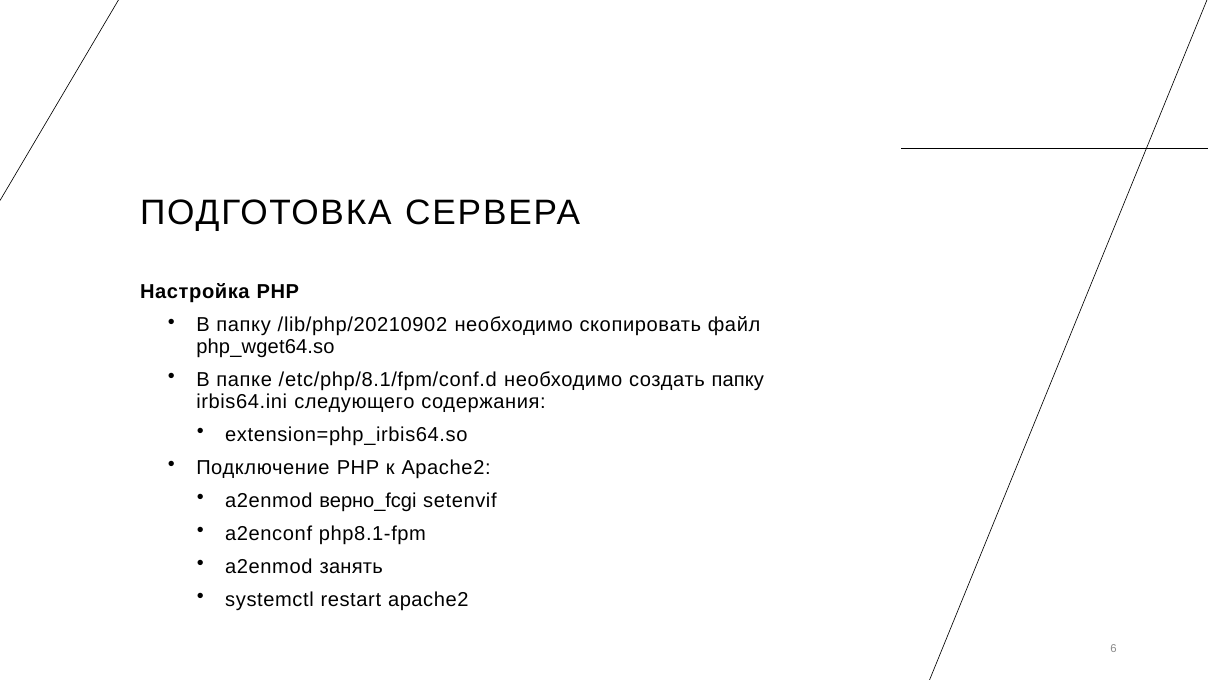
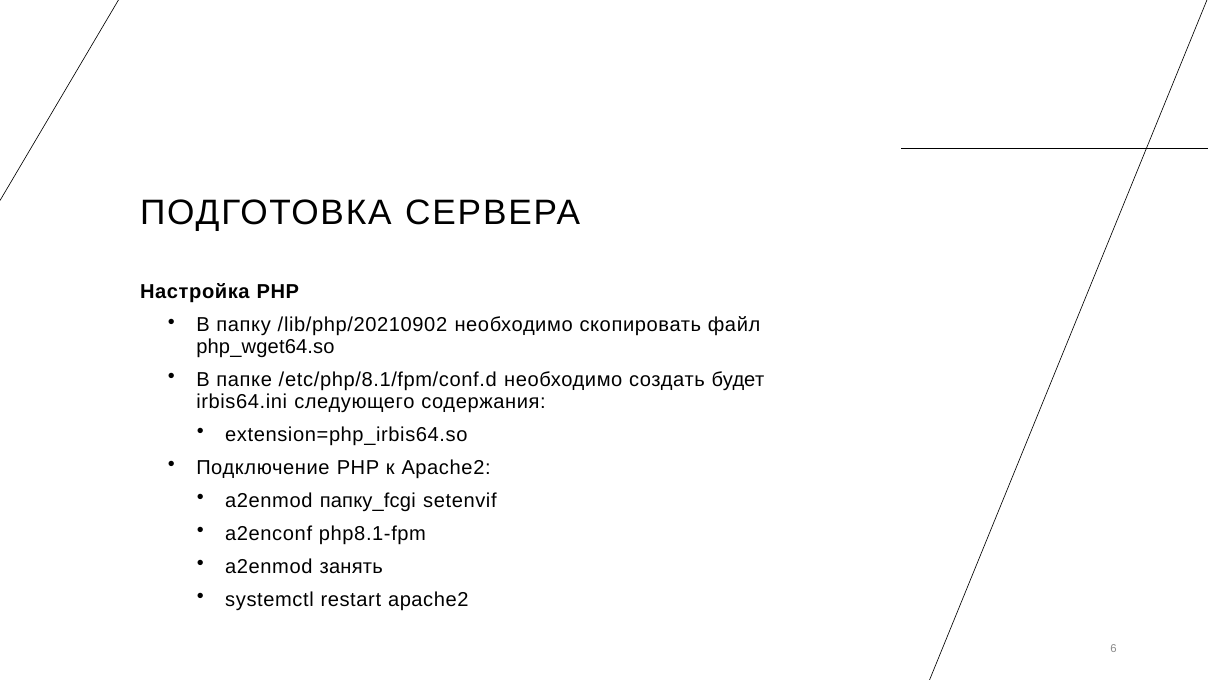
создать папку: папку -> будет
верно_fcgi: верно_fcgi -> папку_fcgi
